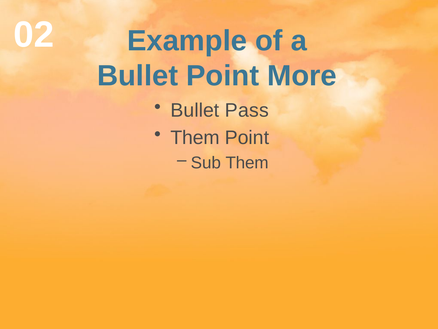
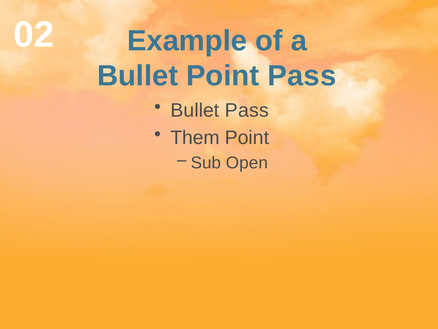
Point More: More -> Pass
Sub Them: Them -> Open
